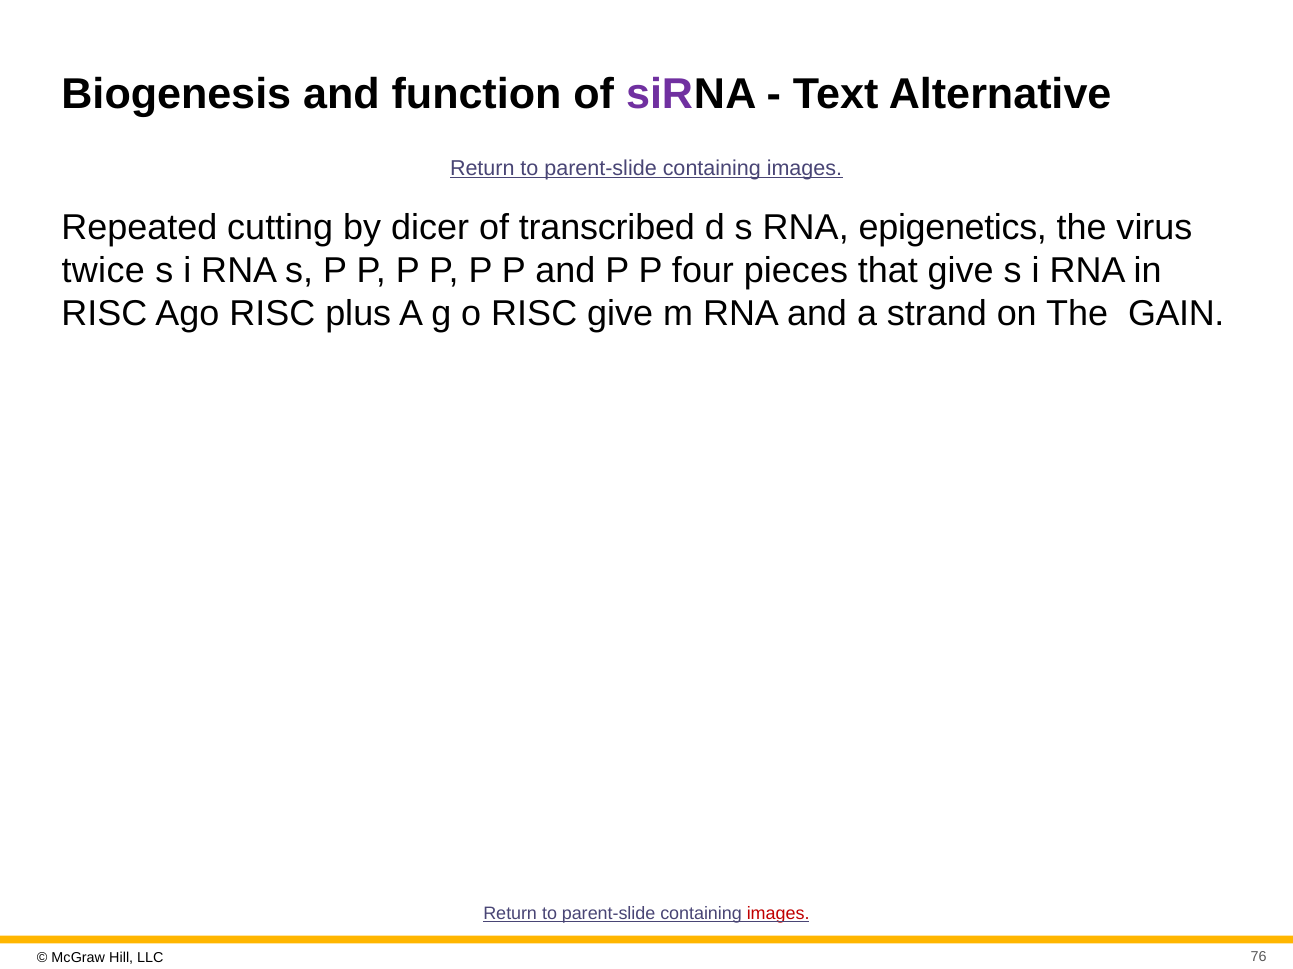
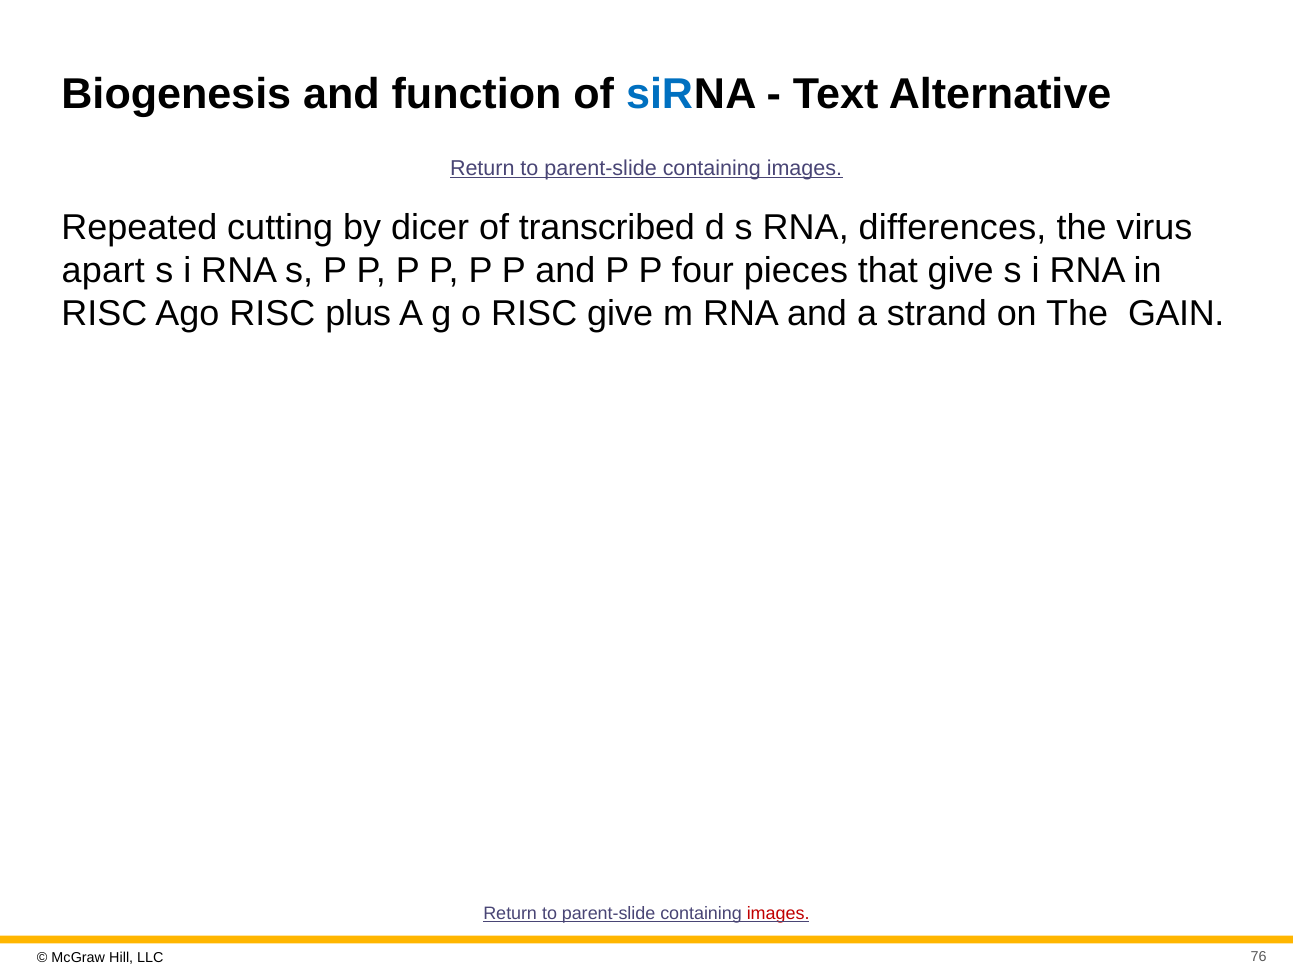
siR colour: purple -> blue
epigenetics: epigenetics -> differences
twice: twice -> apart
